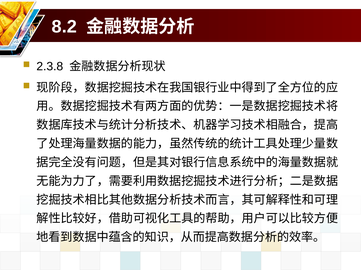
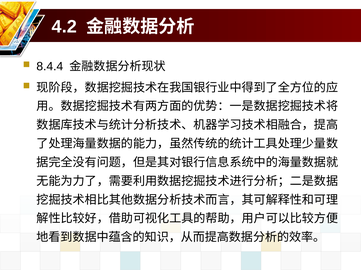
8.2: 8.2 -> 4.2
2.3.8: 2.3.8 -> 8.4.4
